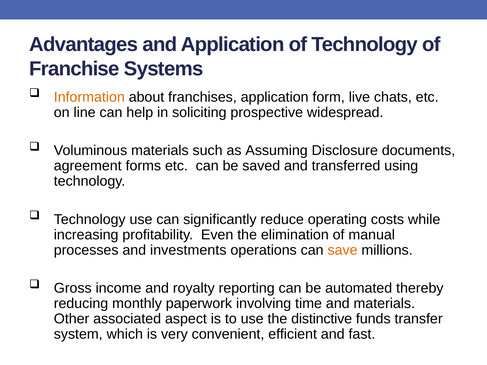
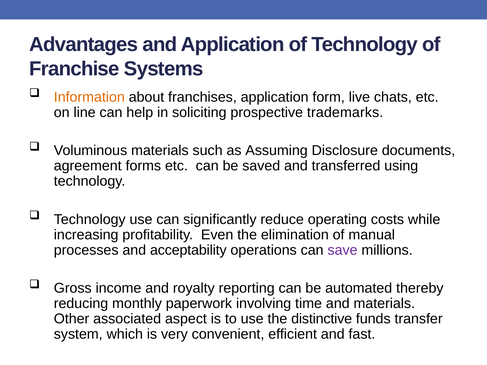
widespread: widespread -> trademarks
investments: investments -> acceptability
save colour: orange -> purple
